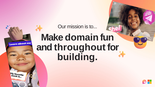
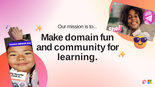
throughout: throughout -> community
building: building -> learning
